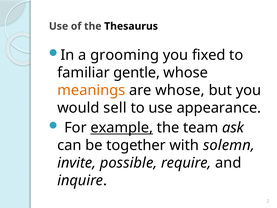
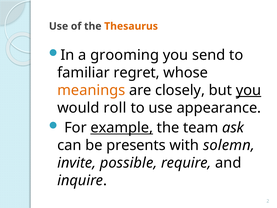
Thesaurus colour: black -> orange
fixed: fixed -> send
gentle: gentle -> regret
are whose: whose -> closely
you at (248, 90) underline: none -> present
sell: sell -> roll
together: together -> presents
